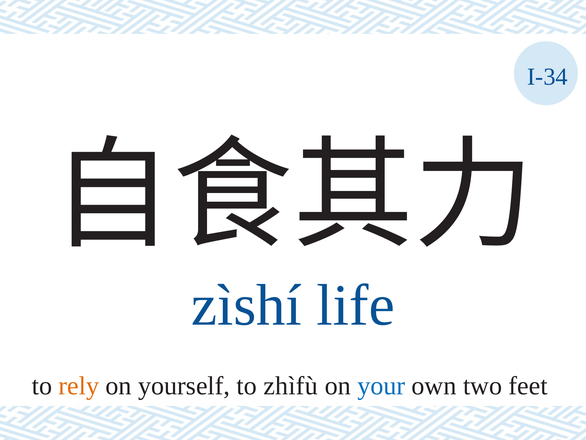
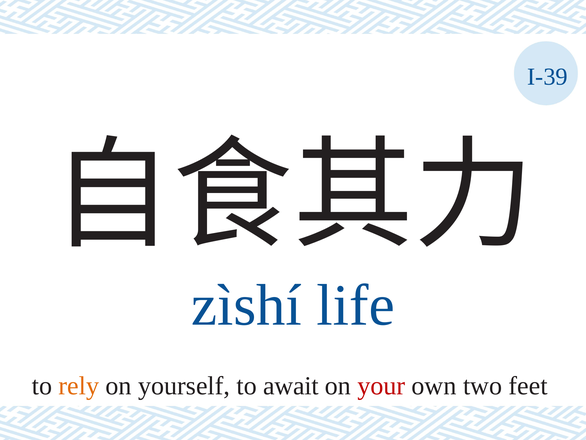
I-34: I-34 -> I-39
zhìfù: zhìfù -> await
your colour: blue -> red
